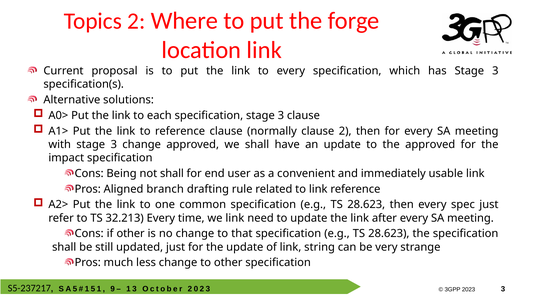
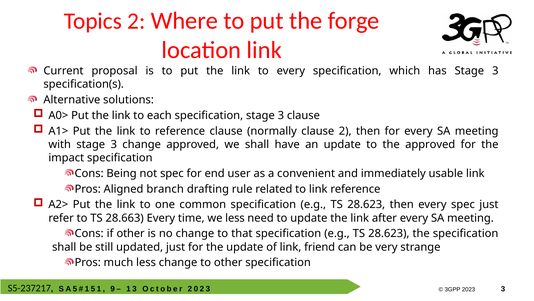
not shall: shall -> spec
32.213: 32.213 -> 28.663
we link: link -> less
string: string -> friend
